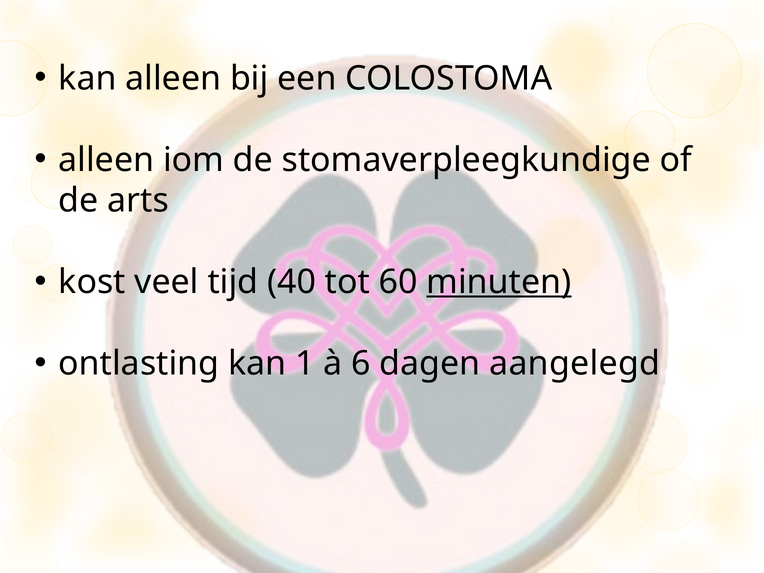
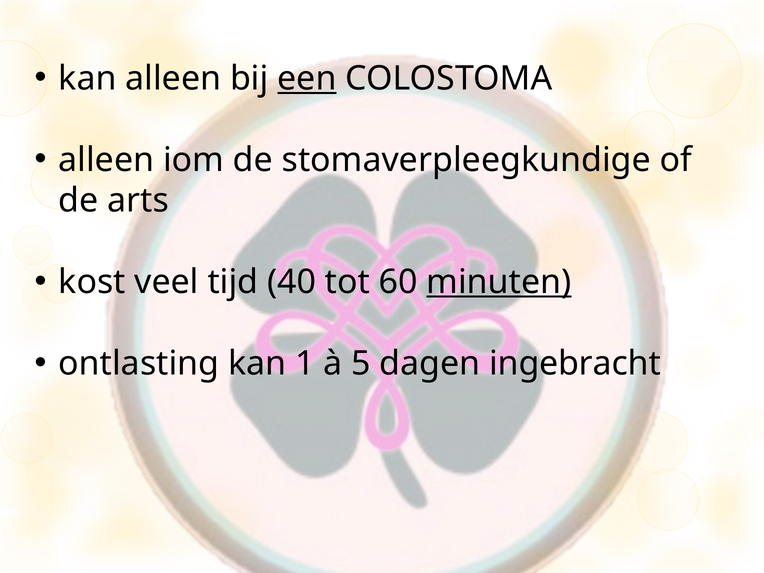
een underline: none -> present
6: 6 -> 5
aangelegd: aangelegd -> ingebracht
